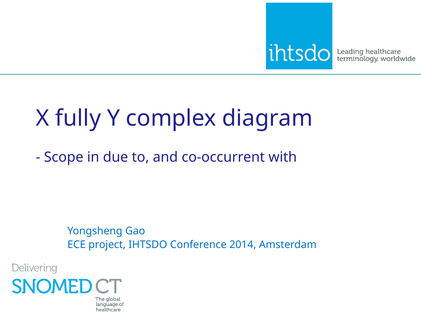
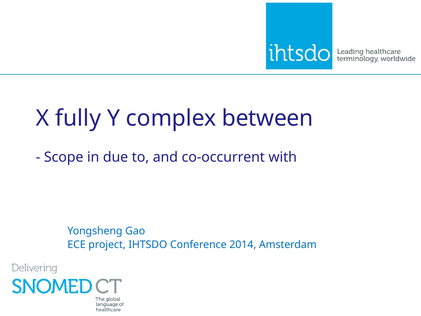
diagram: diagram -> between
